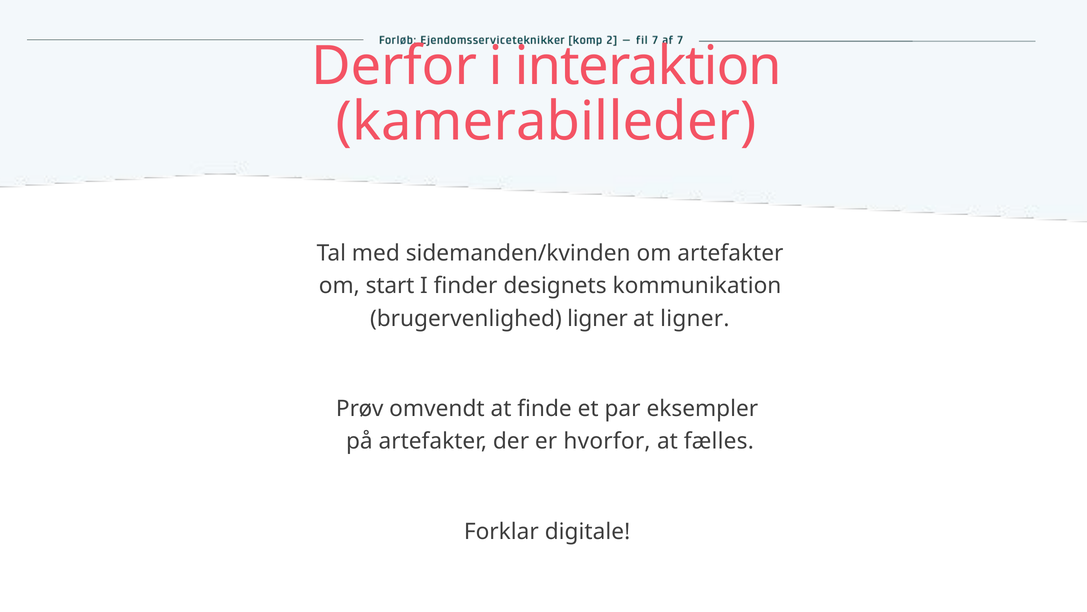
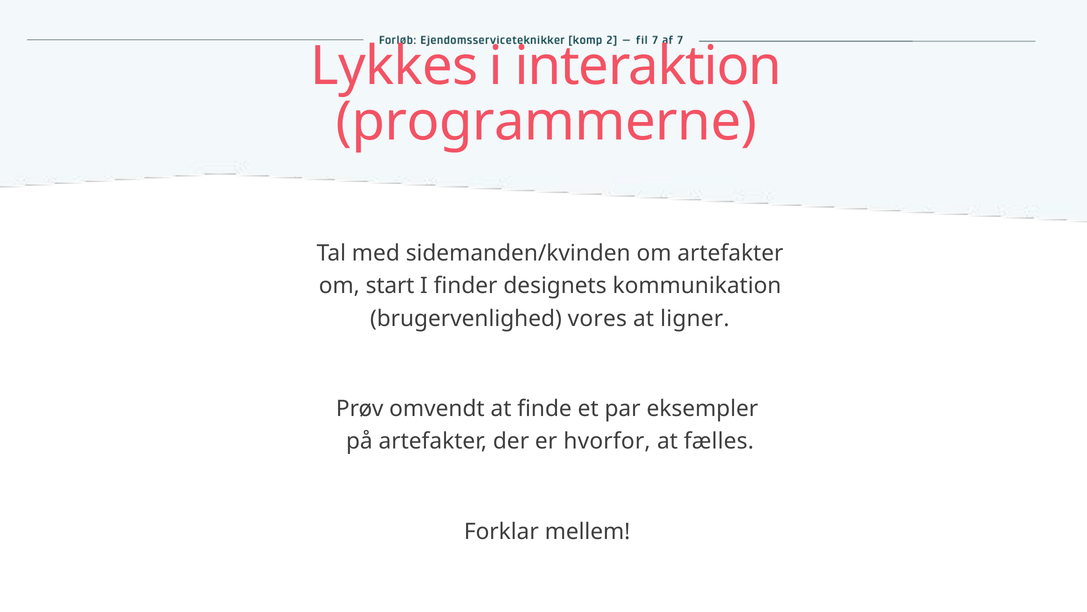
Derfor: Derfor -> Lykkes
kamerabilleder: kamerabilleder -> programmerne
brugervenlighed ligner: ligner -> vores
digitale: digitale -> mellem
